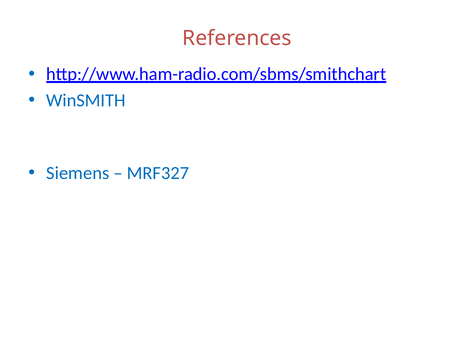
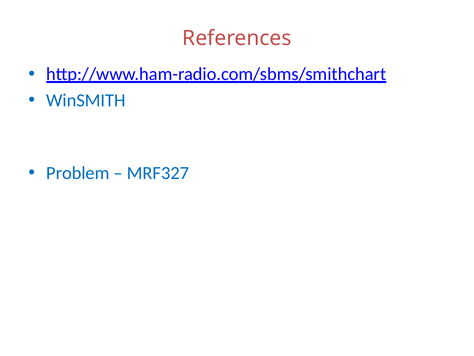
Siemens: Siemens -> Problem
